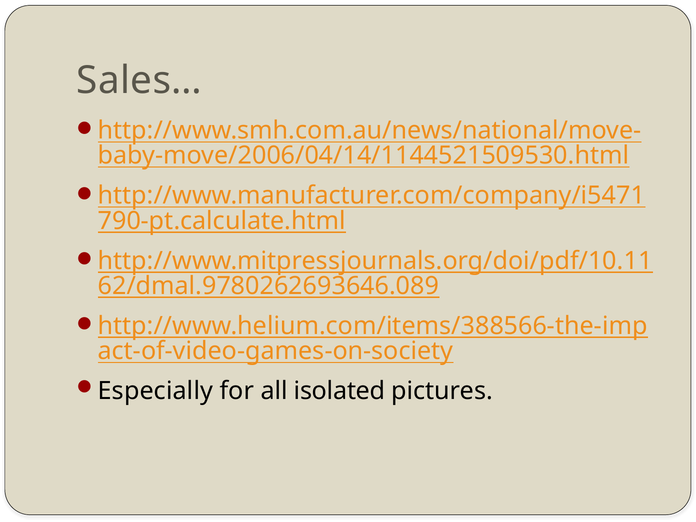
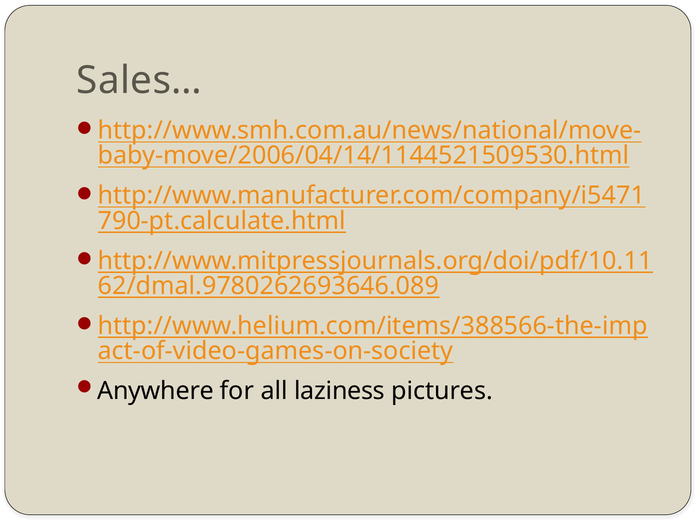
Especially: Especially -> Anywhere
isolated: isolated -> laziness
